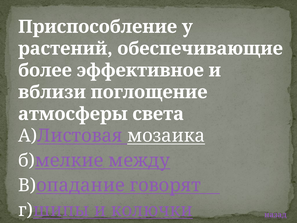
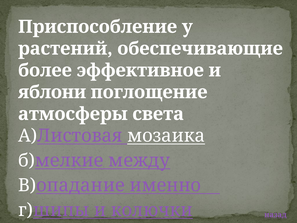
вблизи: вблизи -> яблони
говорят: говорят -> именно
